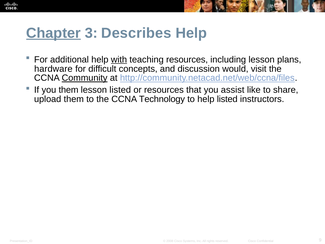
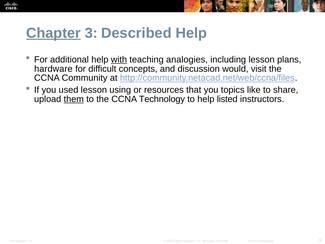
Describes: Describes -> Described
teaching resources: resources -> analogies
Community underline: present -> none
you them: them -> used
lesson listed: listed -> using
assist: assist -> topics
them at (74, 99) underline: none -> present
